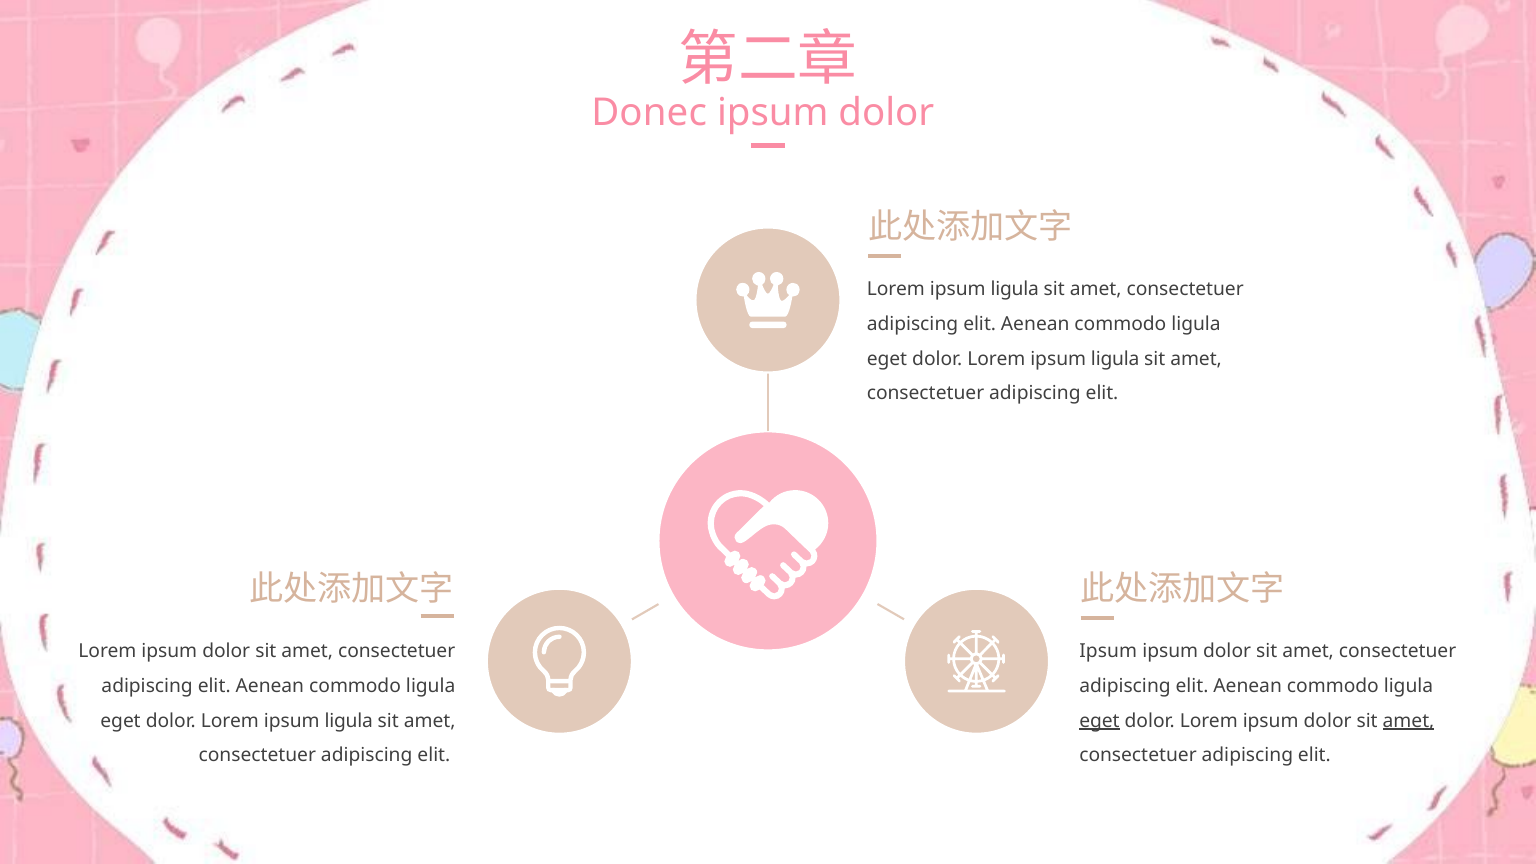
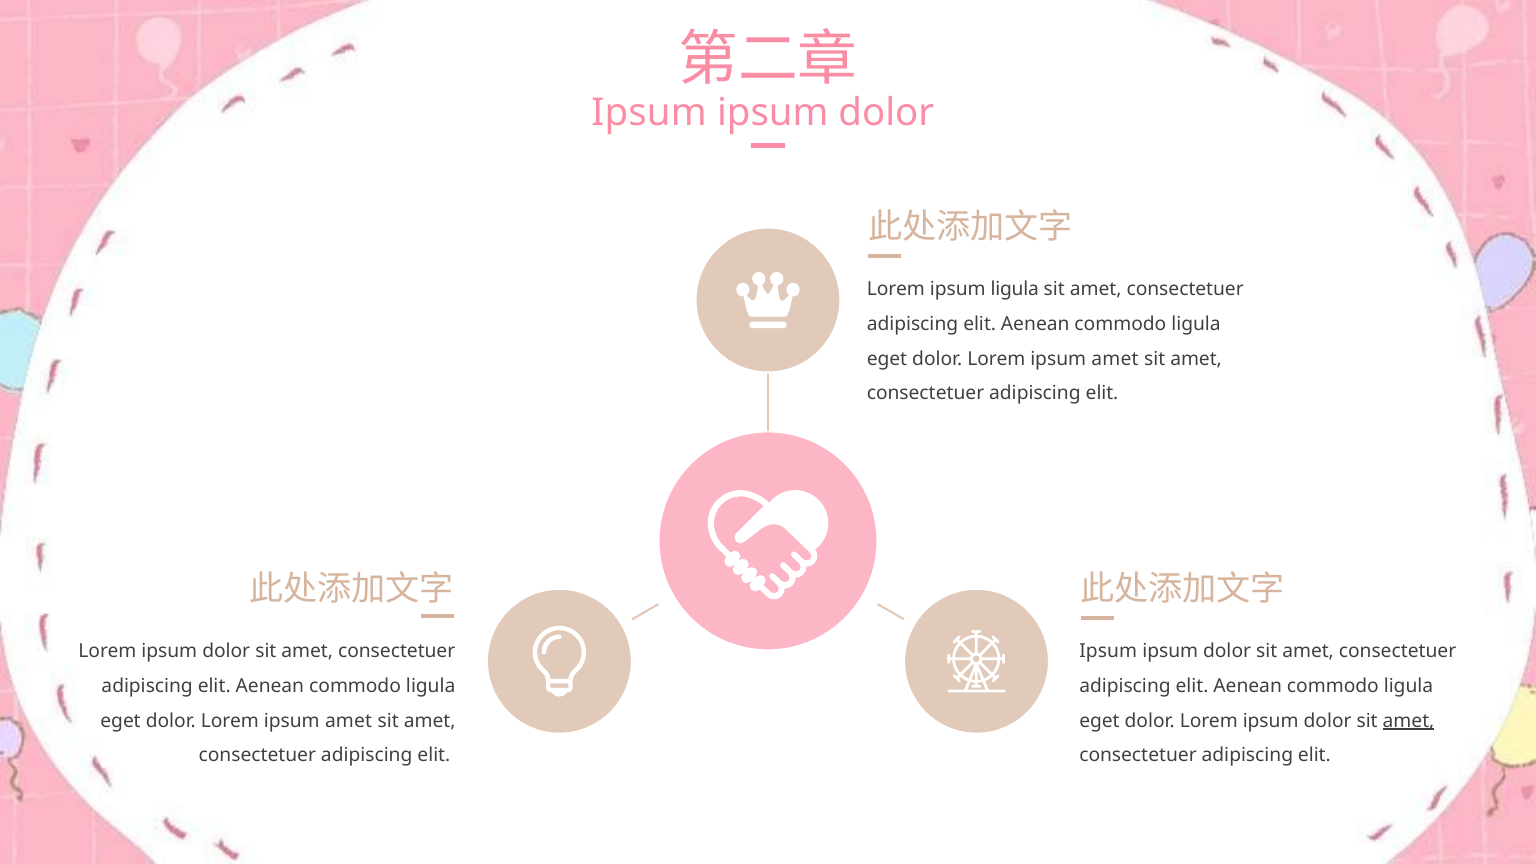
Donec at (649, 113): Donec -> Ipsum
ligula at (1115, 359): ligula -> amet
ligula at (349, 721): ligula -> amet
eget at (1099, 721) underline: present -> none
